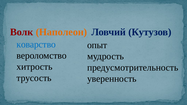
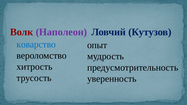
Наполеон colour: orange -> purple
